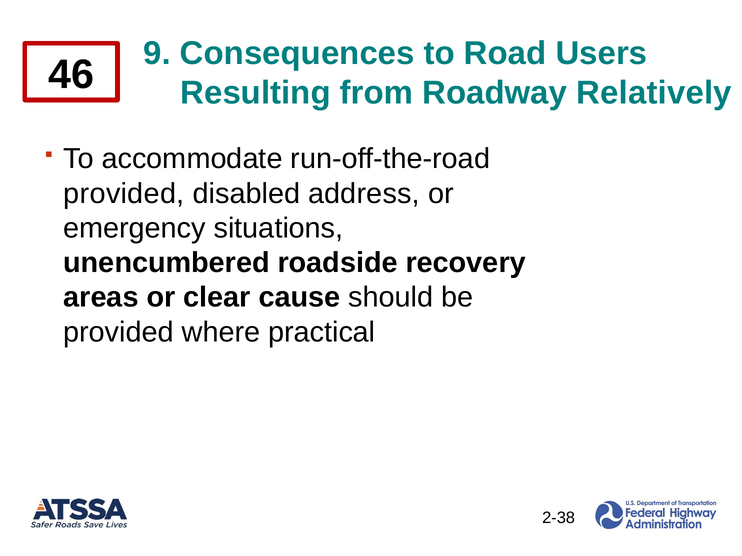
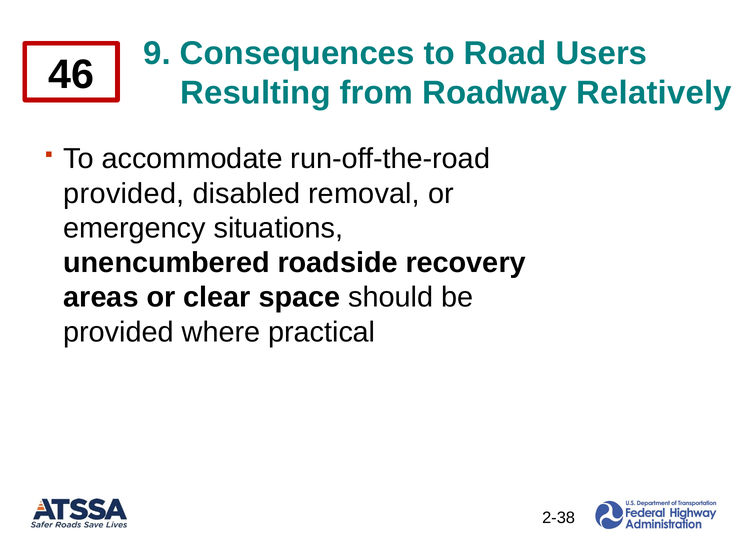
address: address -> removal
cause: cause -> space
